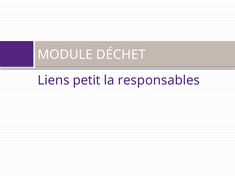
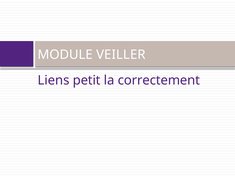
DÉCHET: DÉCHET -> VEILLER
responsables: responsables -> correctement
